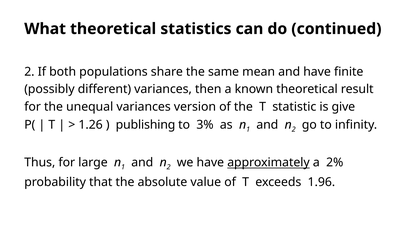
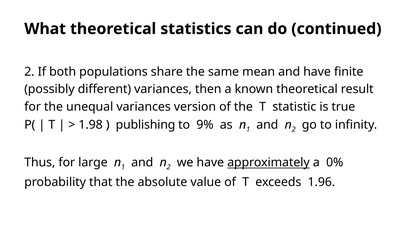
give: give -> true
1.26: 1.26 -> 1.98
3%: 3% -> 9%
2%: 2% -> 0%
